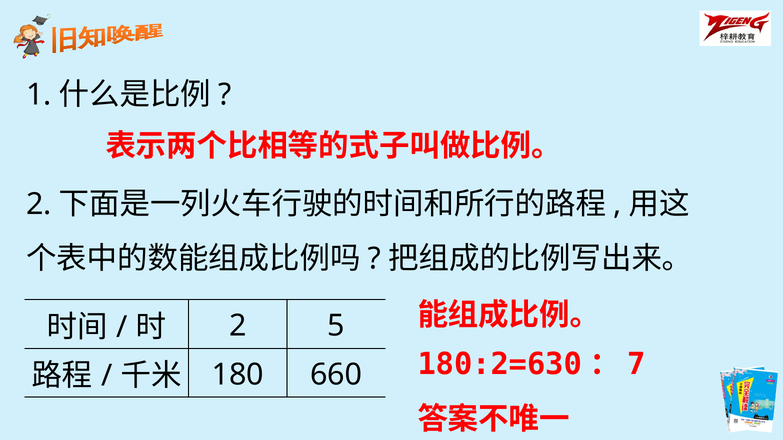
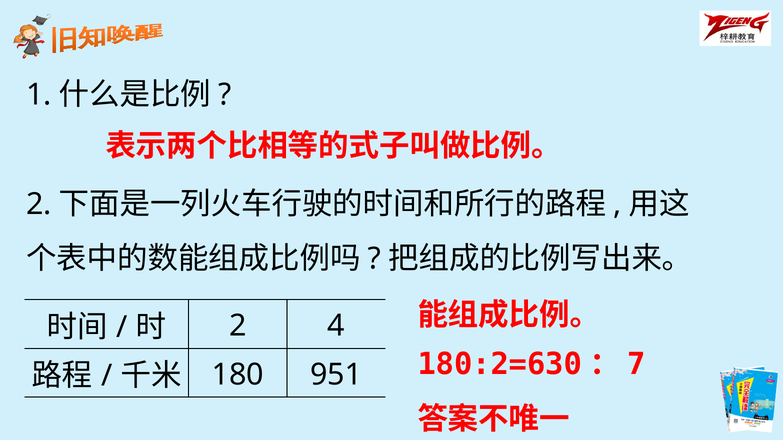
5: 5 -> 4
660: 660 -> 951
